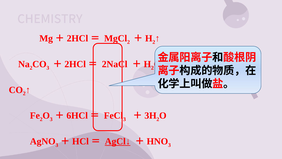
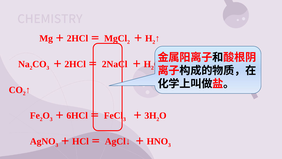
AgCl↓ underline: present -> none
